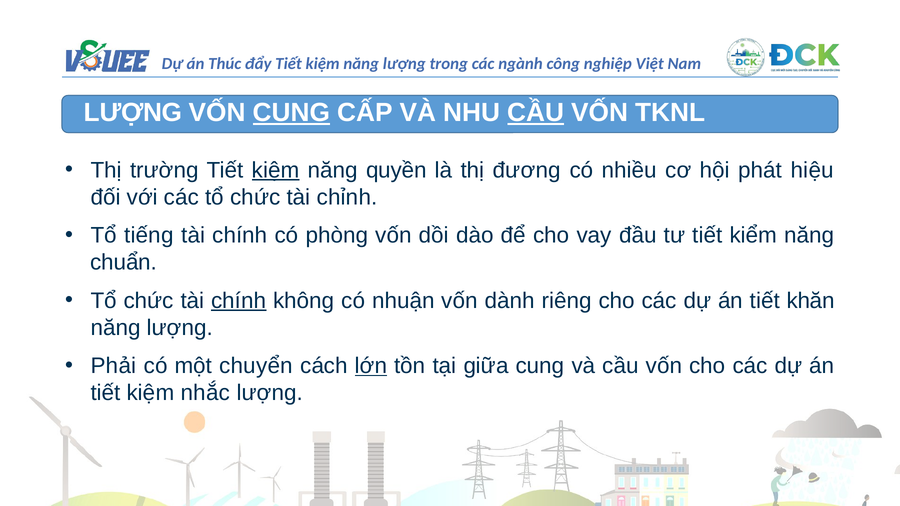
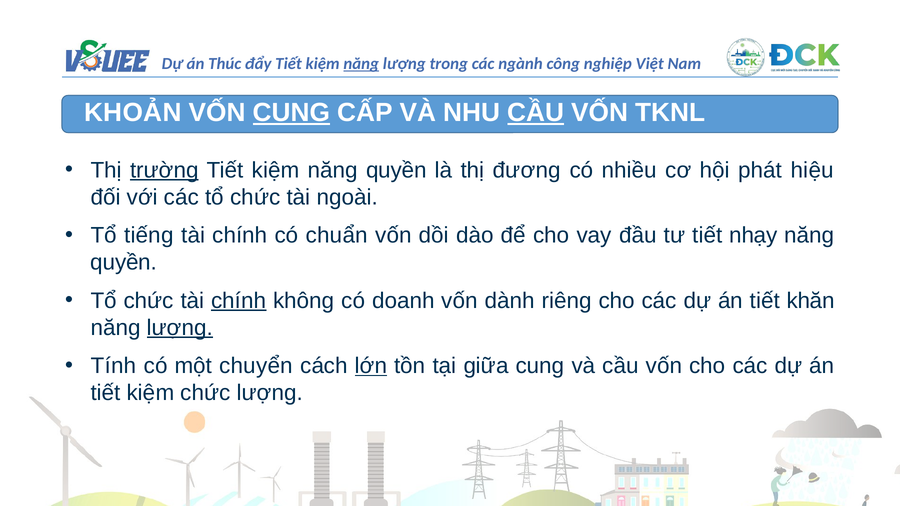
năng at (361, 64) underline: none -> present
LƯỢNG at (133, 113): LƯỢNG -> KHOẢN
trường underline: none -> present
kiệm at (276, 170) underline: present -> none
chỉnh: chỉnh -> ngoài
phòng: phòng -> chuẩn
kiểm: kiểm -> nhạy
chuẩn at (124, 263): chuẩn -> quyền
nhuận: nhuận -> doanh
lượng at (180, 328) underline: none -> present
Phải: Phải -> Tính
kiệm nhắc: nhắc -> chức
